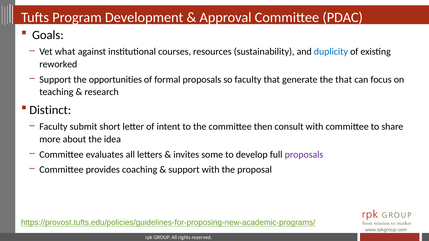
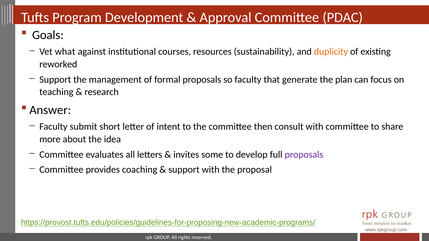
duplicity colour: blue -> orange
opportunities: opportunities -> management
the that: that -> plan
Distinct: Distinct -> Answer
